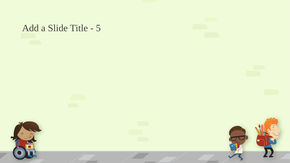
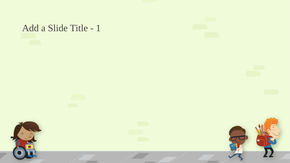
5: 5 -> 1
